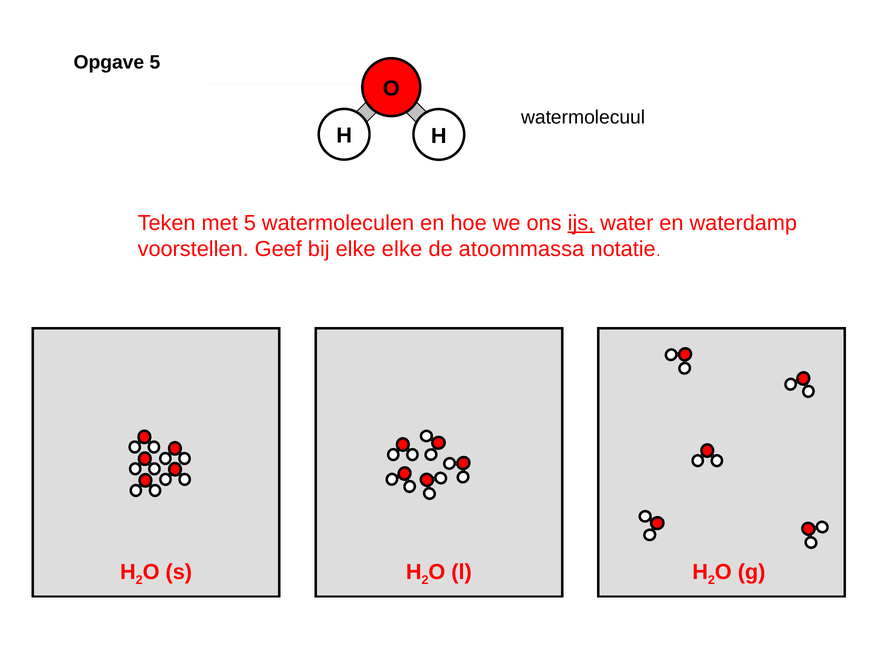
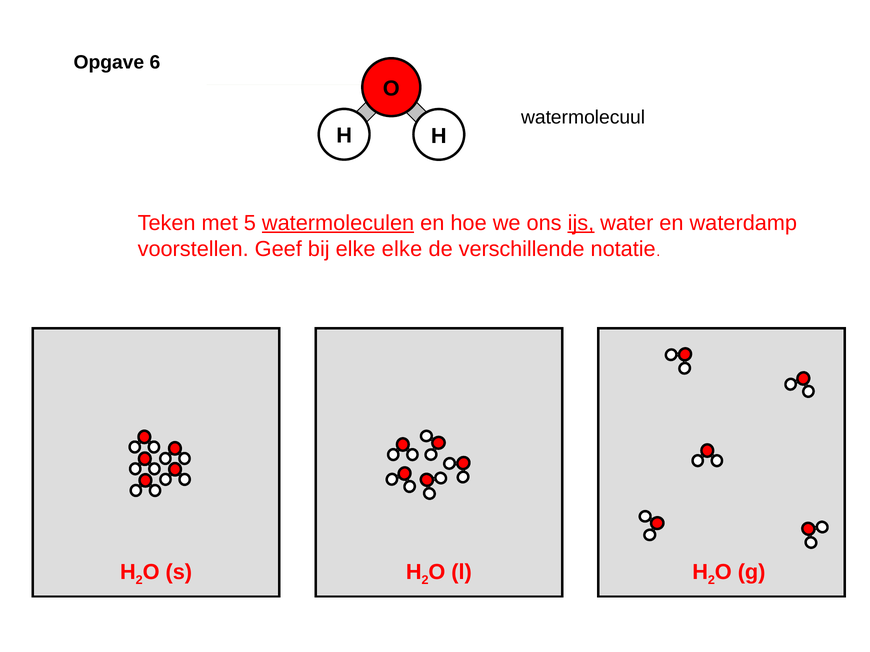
Opgave 5: 5 -> 6
watermoleculen underline: none -> present
atoommassa: atoommassa -> verschillende
